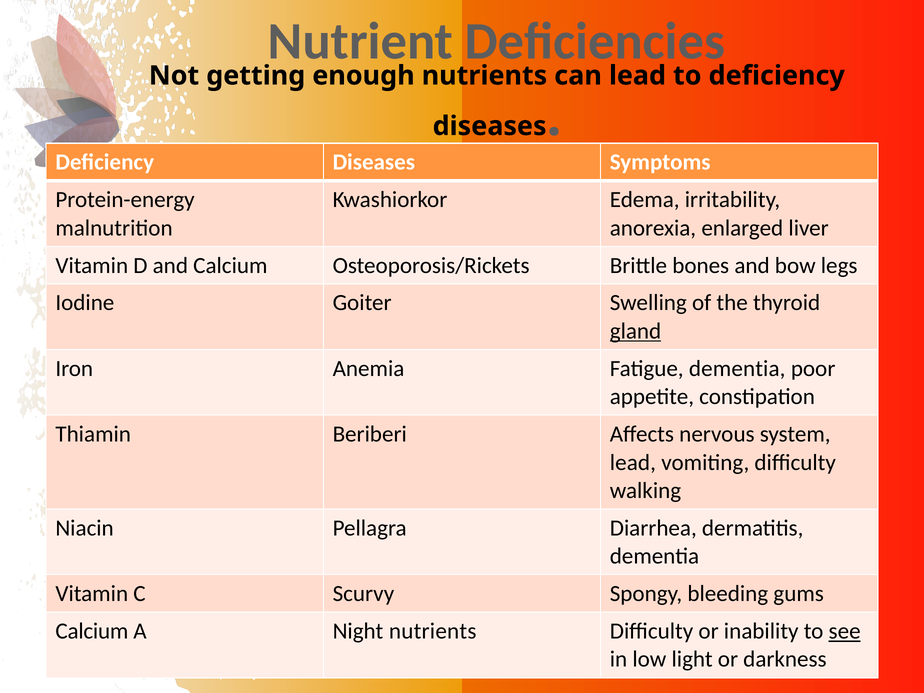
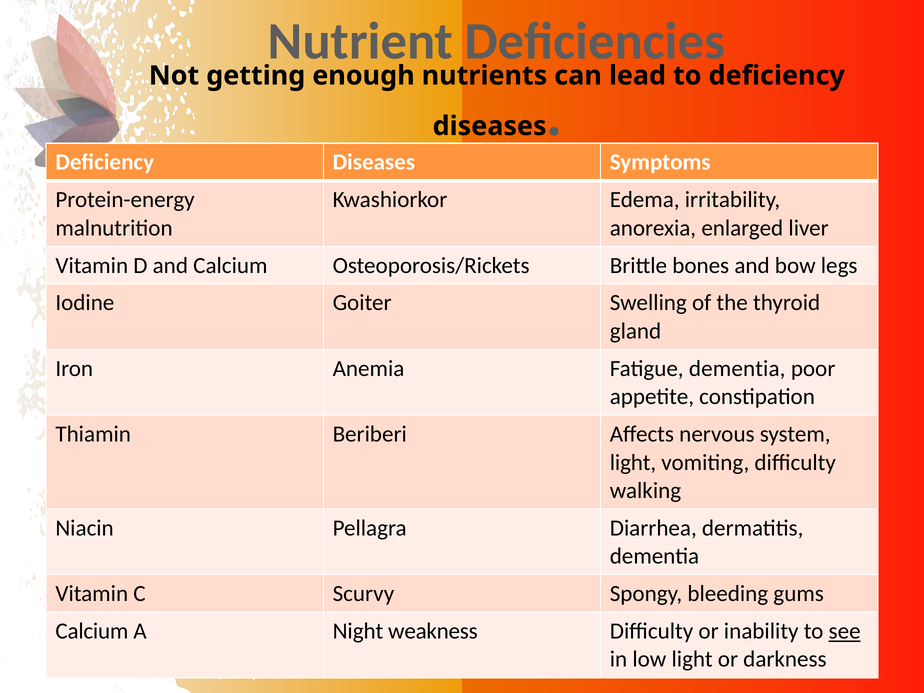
gland underline: present -> none
lead at (633, 462): lead -> light
Night nutrients: nutrients -> weakness
